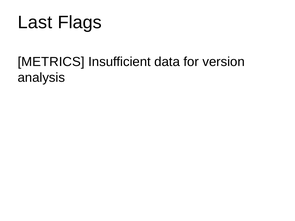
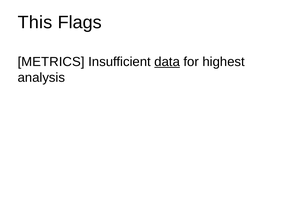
Last: Last -> This
data underline: none -> present
version: version -> highest
